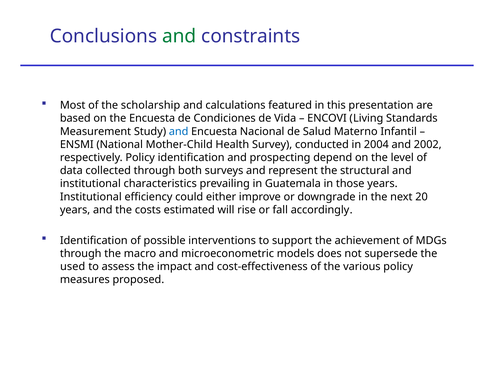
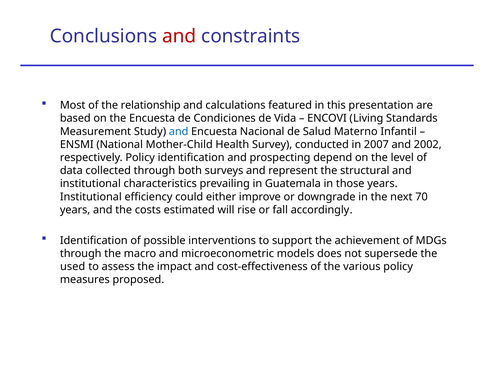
and at (179, 36) colour: green -> red
scholarship: scholarship -> relationship
2004: 2004 -> 2007
20: 20 -> 70
